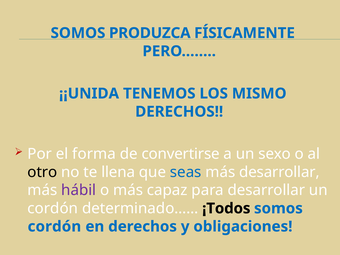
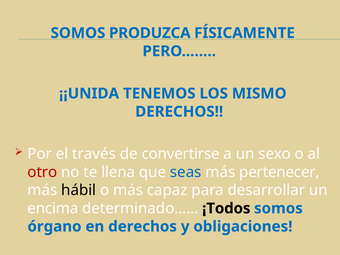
forma: forma -> través
otro colour: black -> red
más desarrollar: desarrollar -> pertenecer
hábil colour: purple -> black
cordón at (53, 208): cordón -> encima
cordón at (54, 227): cordón -> órgano
